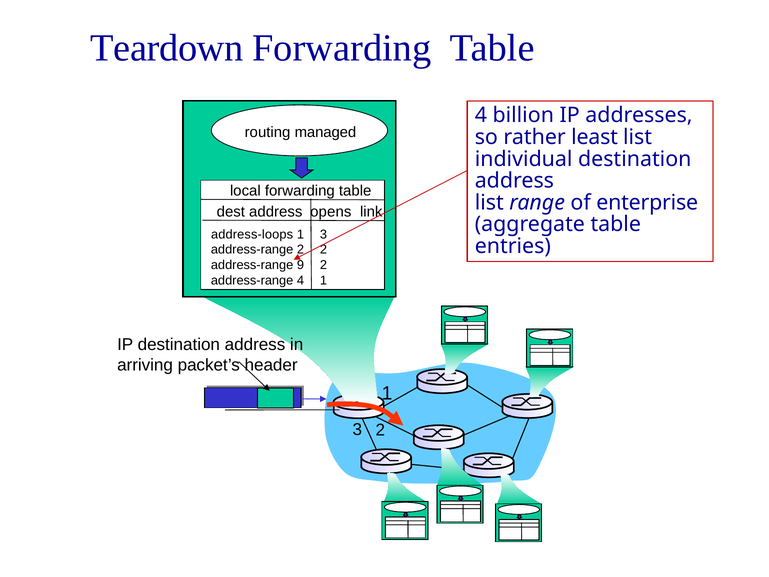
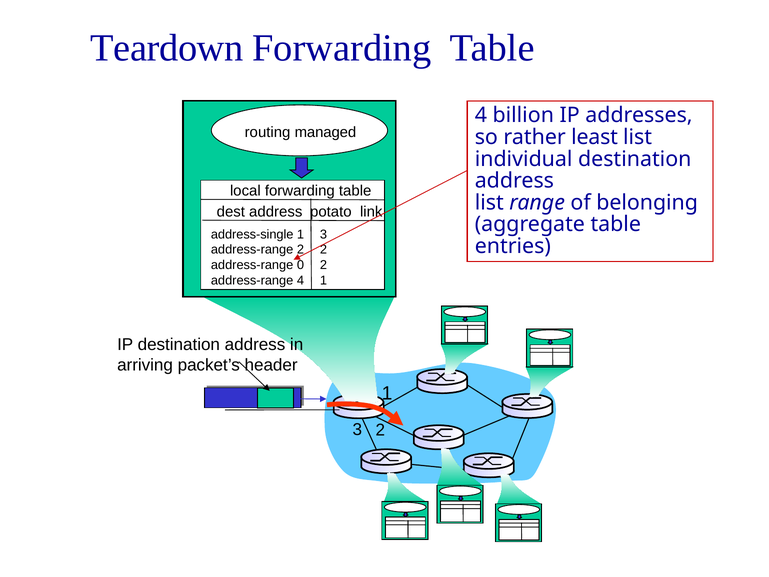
enterprise: enterprise -> belonging
opens: opens -> potato
address-loops: address-loops -> address-single
9: 9 -> 0
